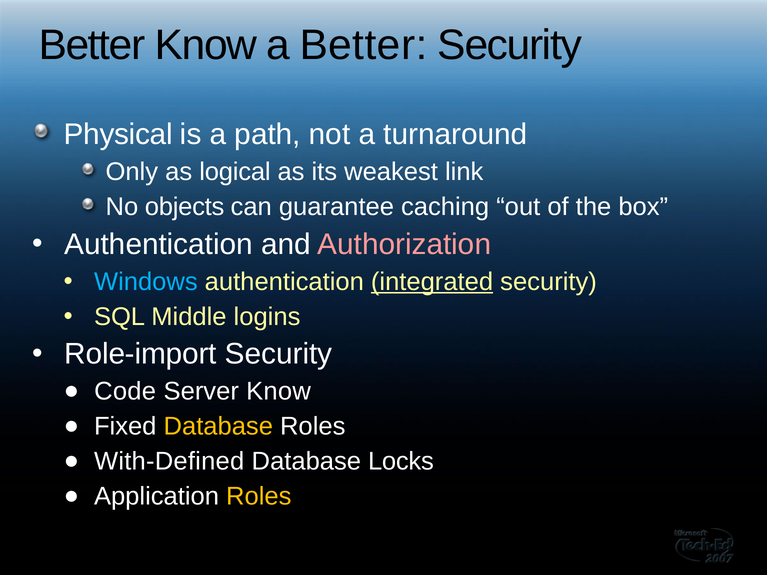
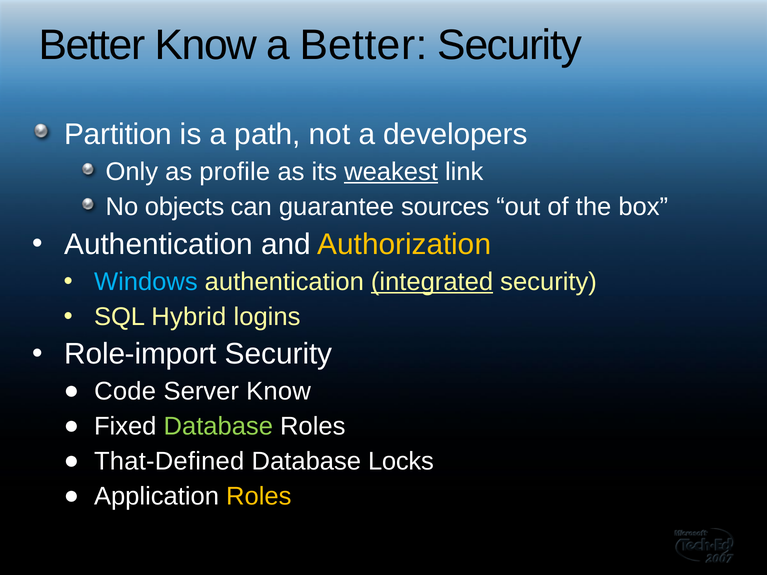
Physical: Physical -> Partition
turnaround: turnaround -> developers
logical: logical -> profile
weakest underline: none -> present
caching: caching -> sources
Authorization colour: pink -> yellow
Middle: Middle -> Hybrid
Database at (218, 427) colour: yellow -> light green
With-Defined: With-Defined -> That-Defined
